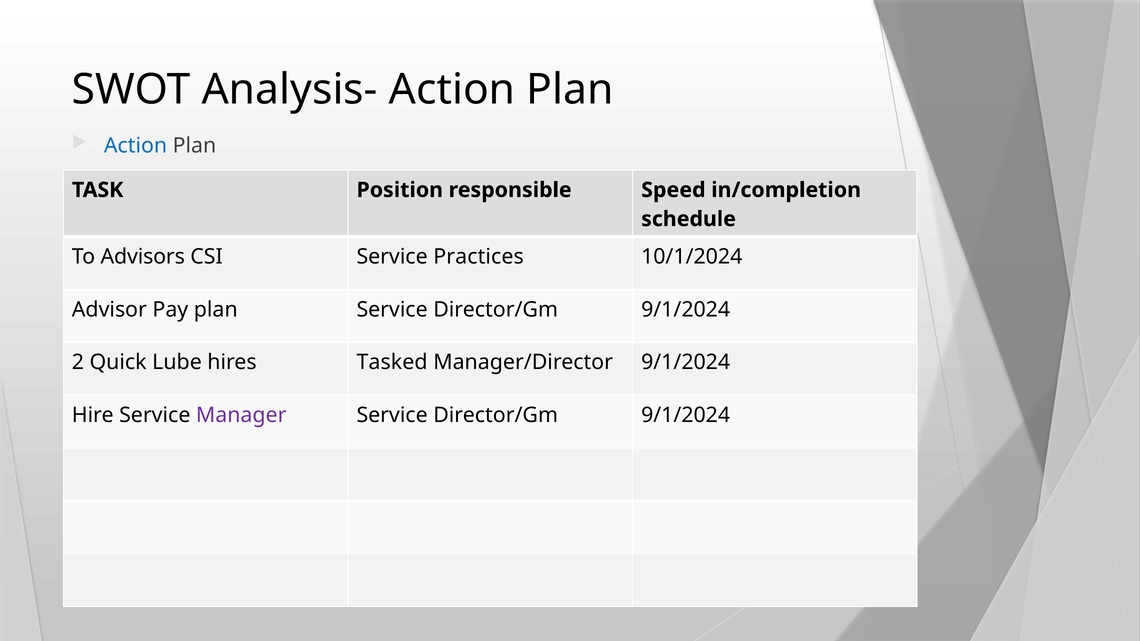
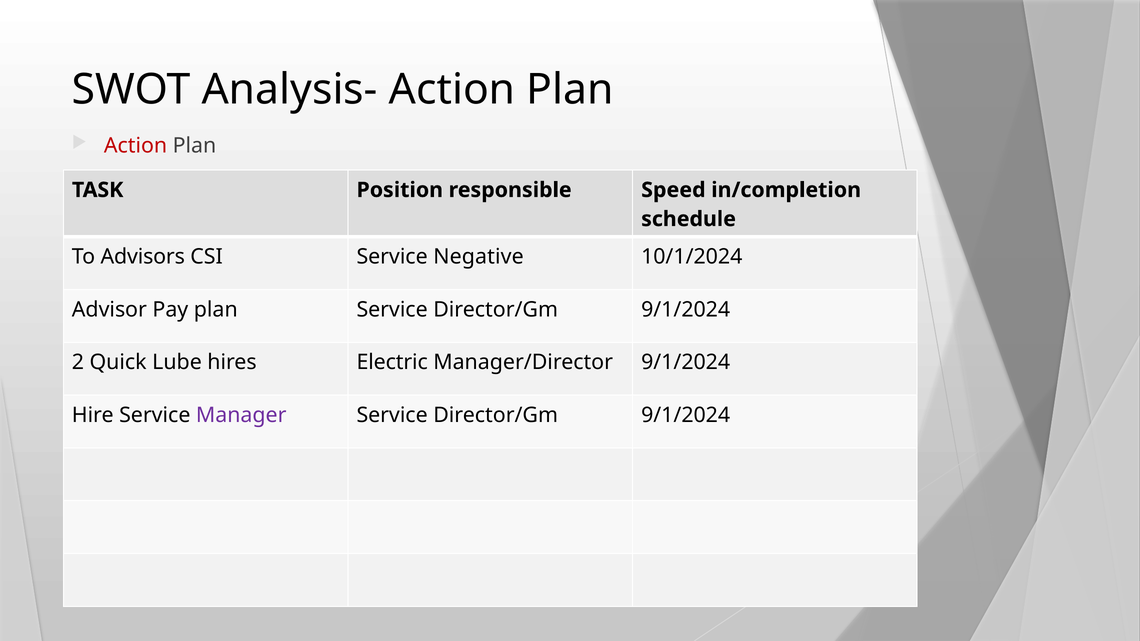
Action at (136, 146) colour: blue -> red
Practices: Practices -> Negative
Tasked: Tasked -> Electric
